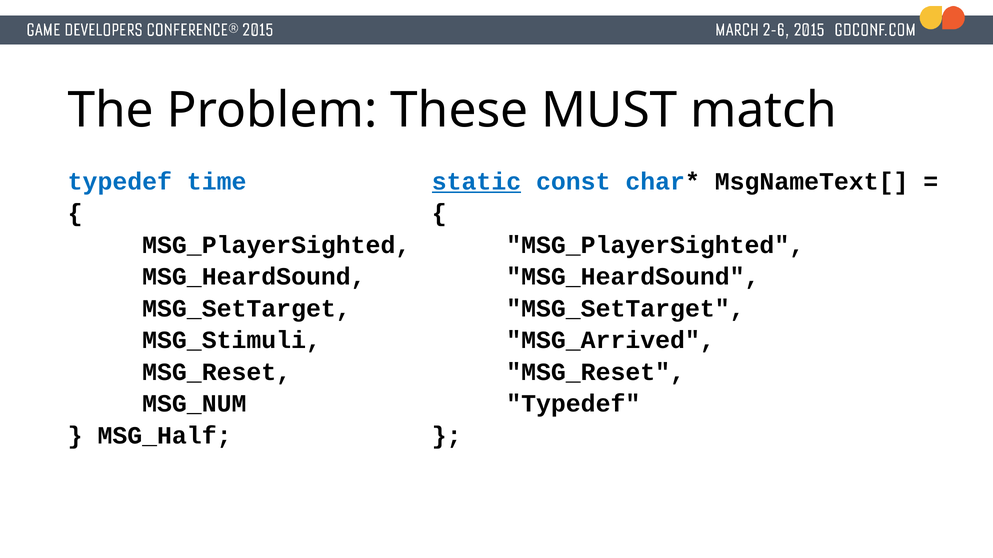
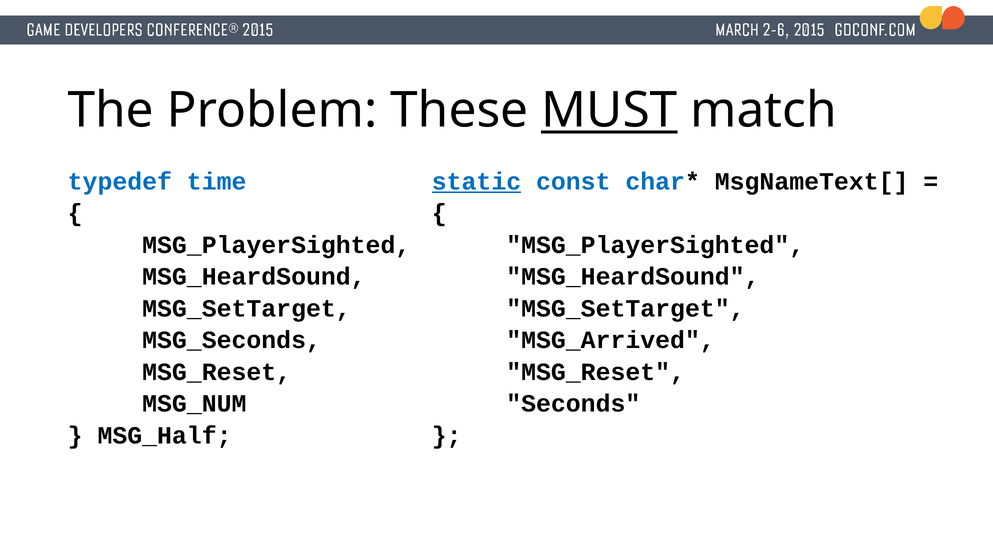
MUST underline: none -> present
MSG_Stimuli: MSG_Stimuli -> MSG_Seconds
Typedef at (573, 404): Typedef -> Seconds
